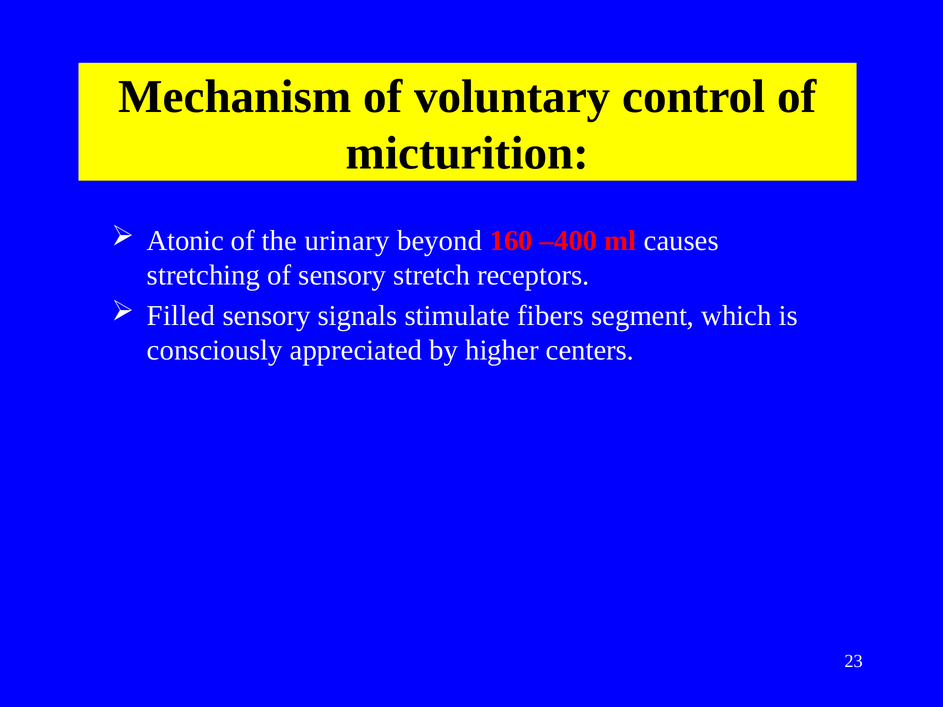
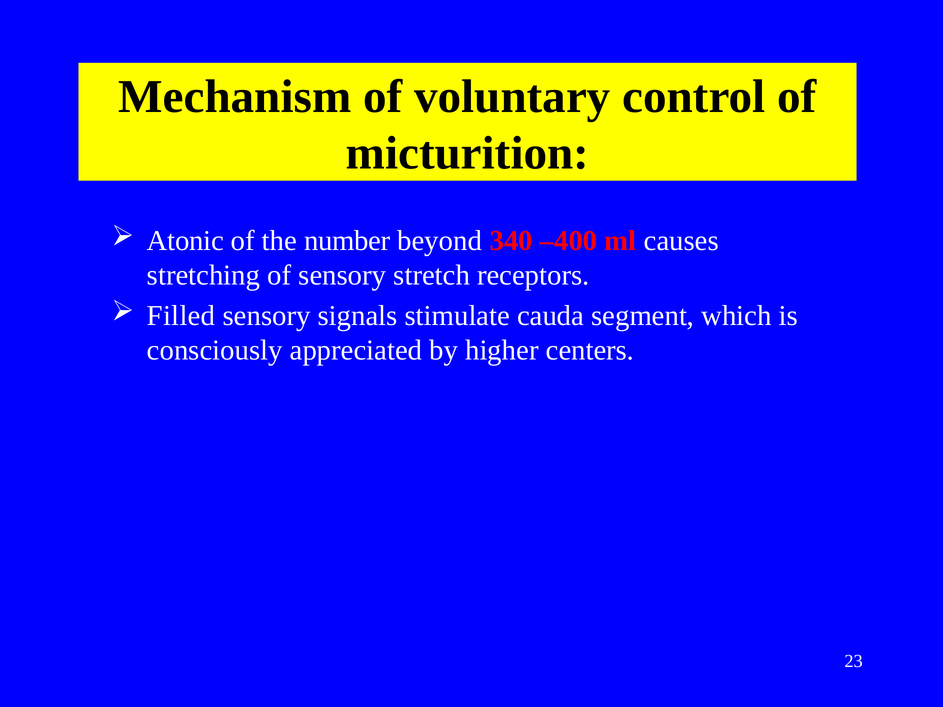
urinary: urinary -> number
160: 160 -> 340
fibers: fibers -> cauda
